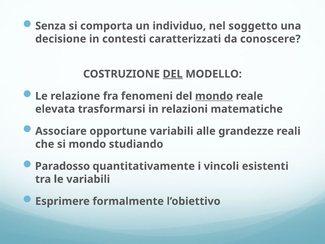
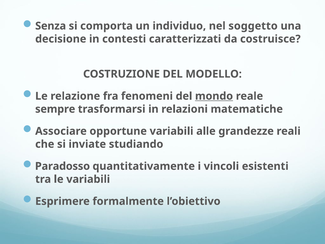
conoscere: conoscere -> costruisce
DEL at (173, 74) underline: present -> none
elevata: elevata -> sempre
si mondo: mondo -> inviate
